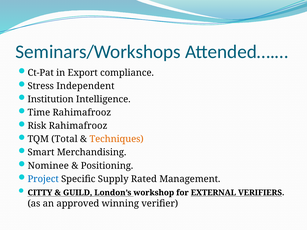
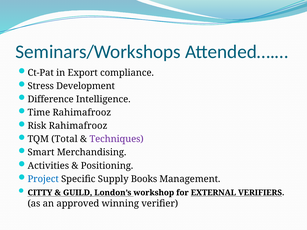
Independent: Independent -> Development
Institution: Institution -> Difference
Techniques colour: orange -> purple
Nominee: Nominee -> Activities
Rated: Rated -> Books
